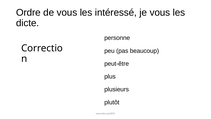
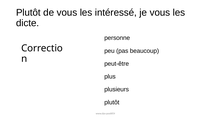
Ordre at (28, 13): Ordre -> Plutôt
